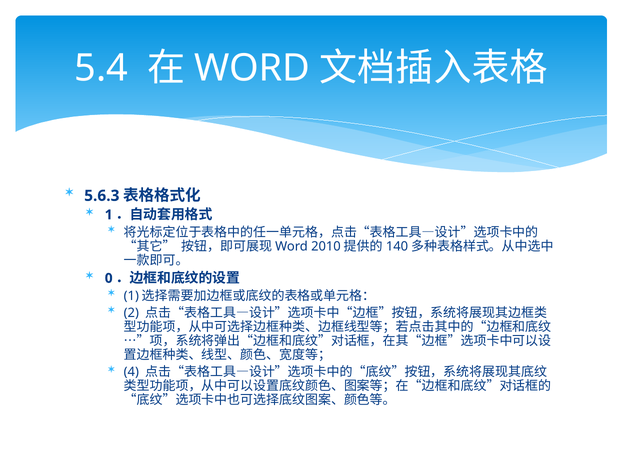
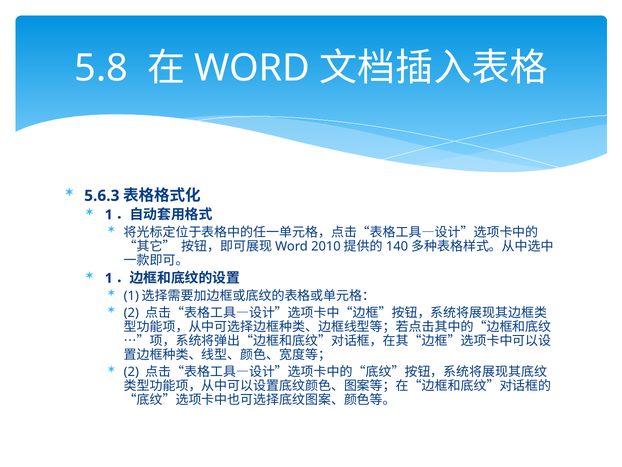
5.4: 5.4 -> 5.8
0 at (109, 278): 0 -> 1
4 at (131, 372): 4 -> 2
